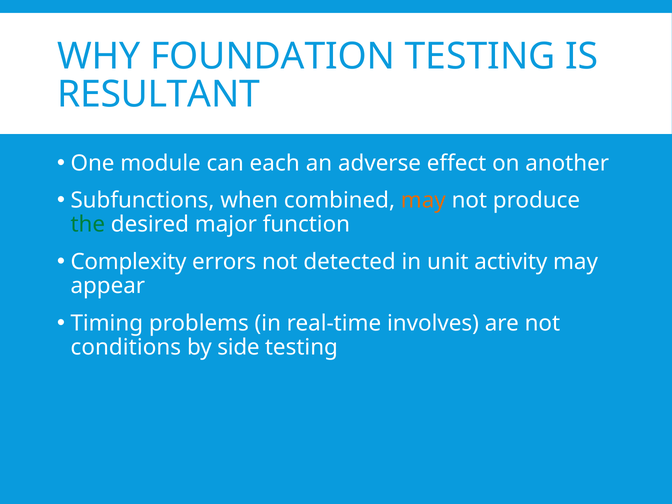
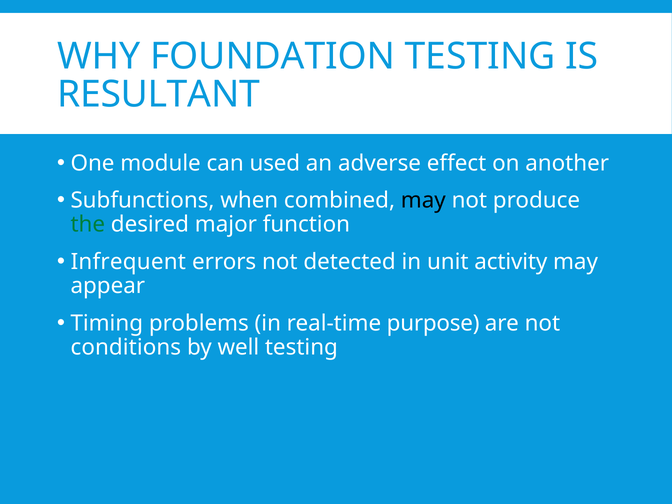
each: each -> used
may at (423, 200) colour: orange -> black
Complexity: Complexity -> Infrequent
involves: involves -> purpose
side: side -> well
